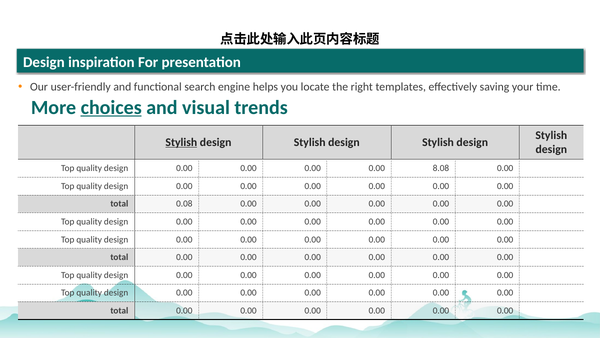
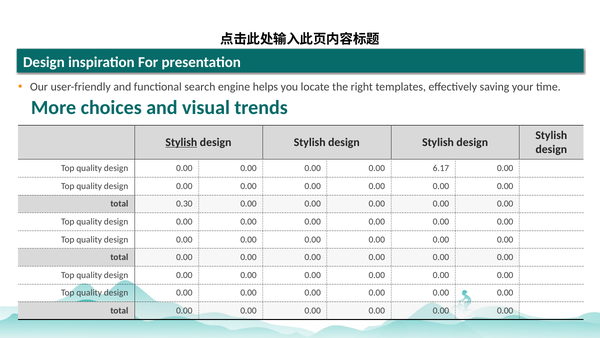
choices underline: present -> none
8.08: 8.08 -> 6.17
0.08: 0.08 -> 0.30
